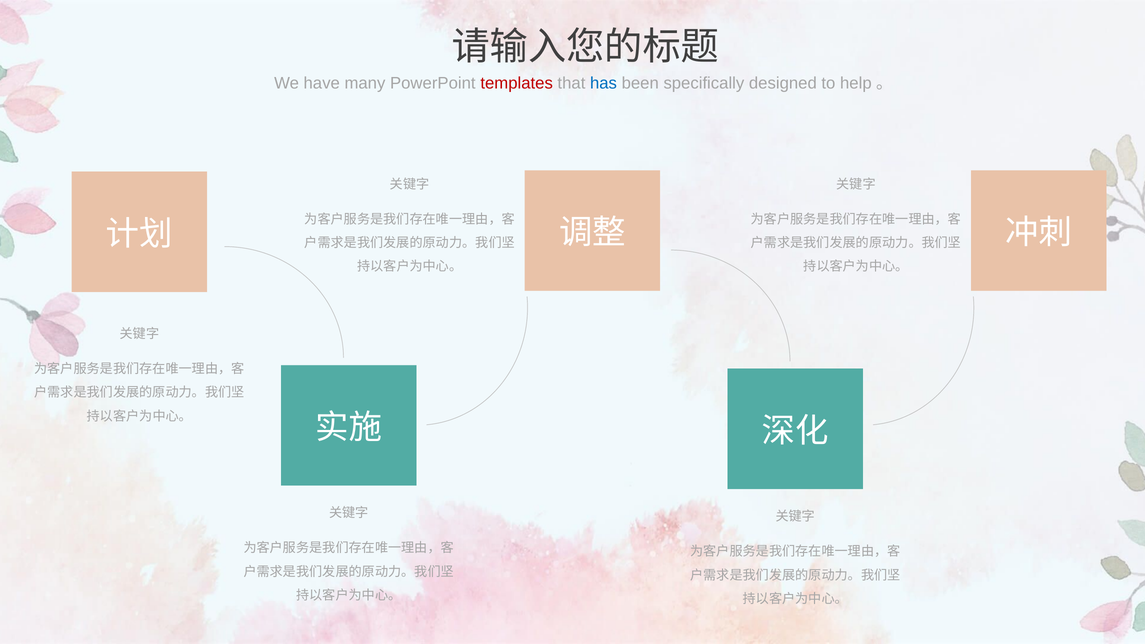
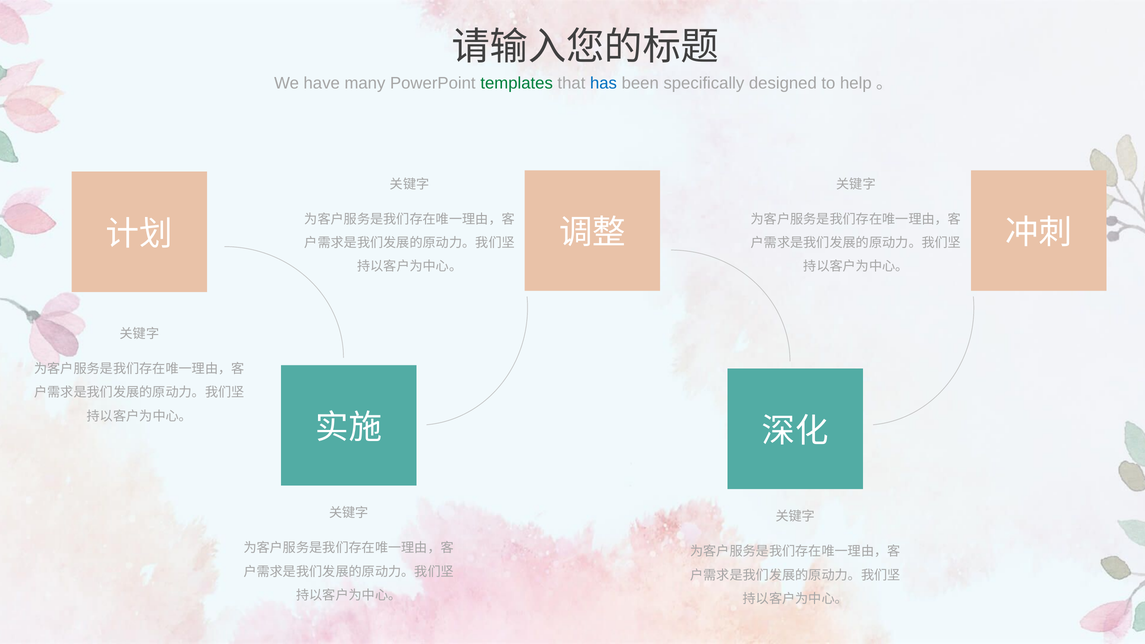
templates colour: red -> green
